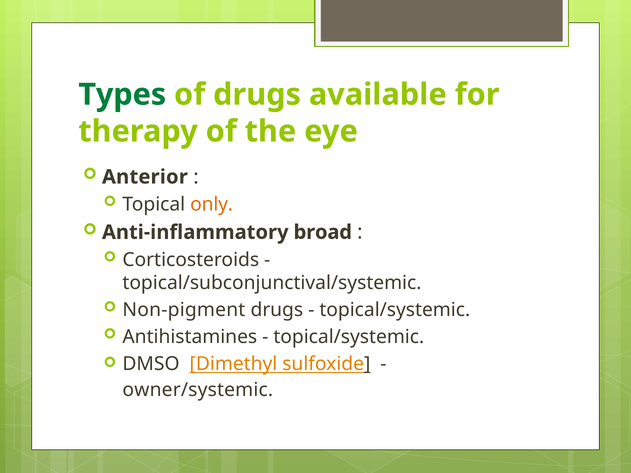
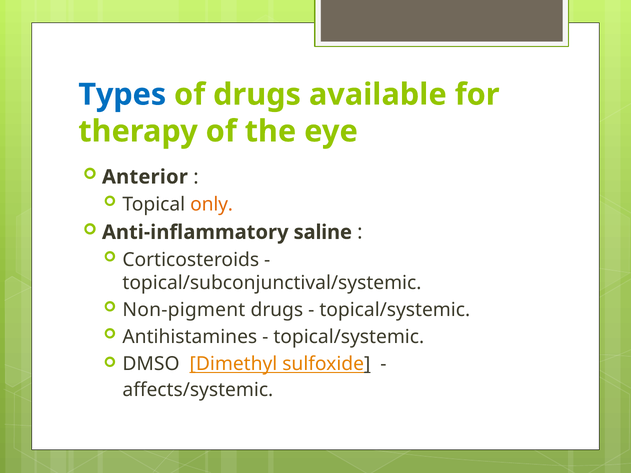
Types colour: green -> blue
broad: broad -> saline
owner/systemic: owner/systemic -> affects/systemic
